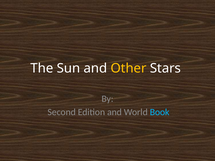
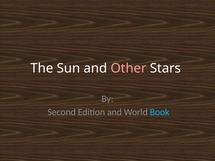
Other colour: yellow -> pink
